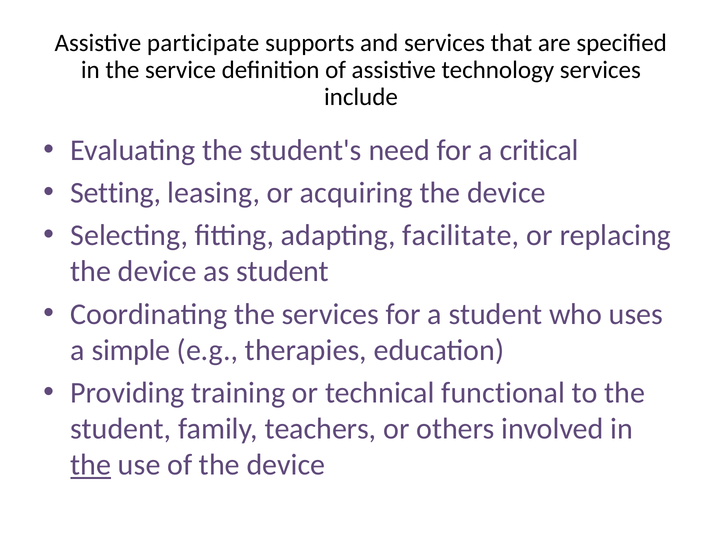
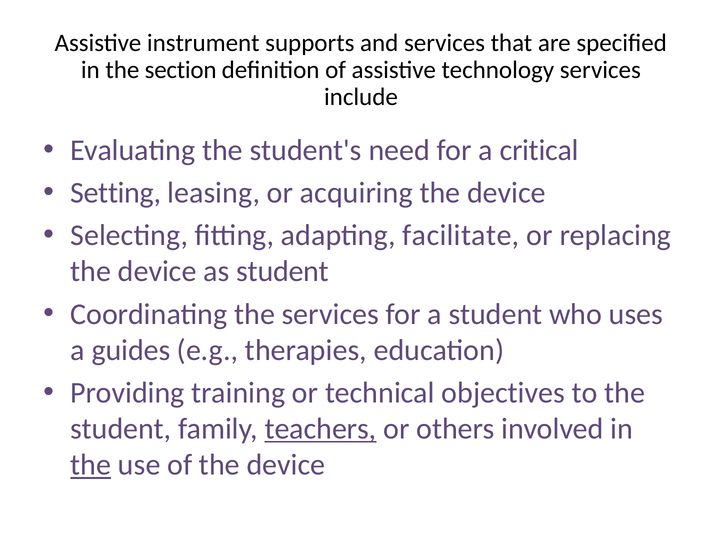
participate: participate -> instrument
service: service -> section
simple: simple -> guides
functional: functional -> objectives
teachers underline: none -> present
